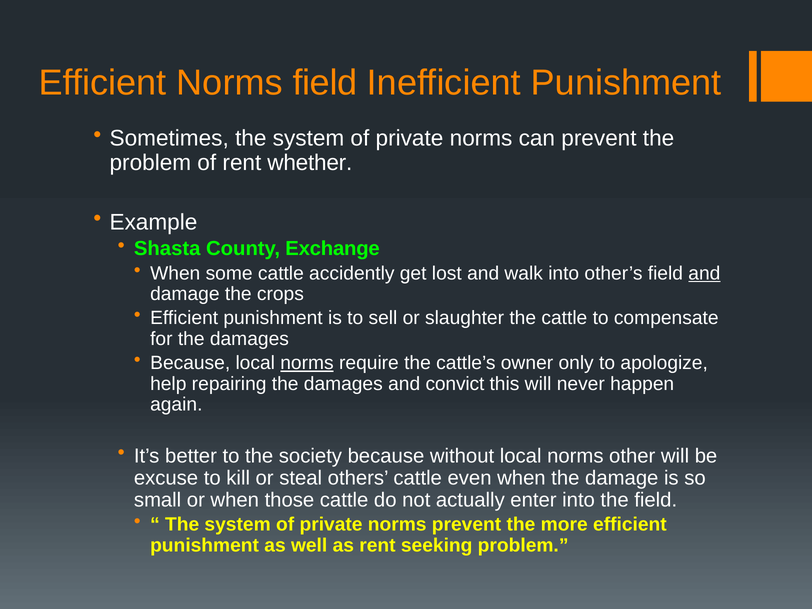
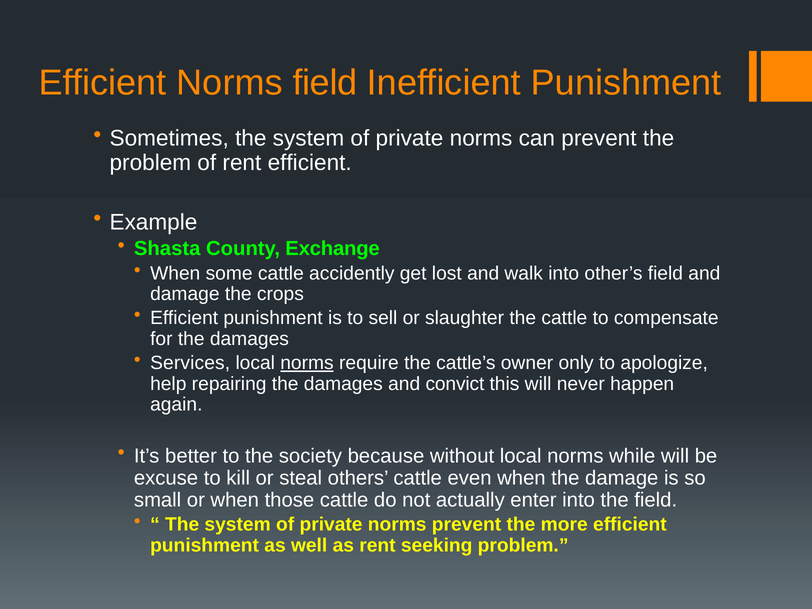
rent whether: whether -> efficient
and at (704, 273) underline: present -> none
Because at (190, 363): Because -> Services
other: other -> while
